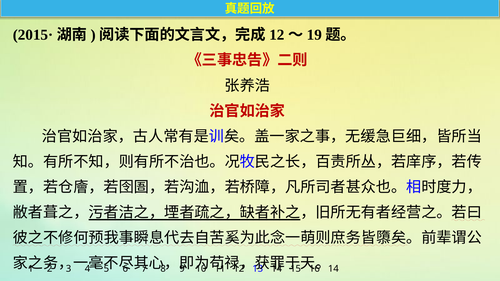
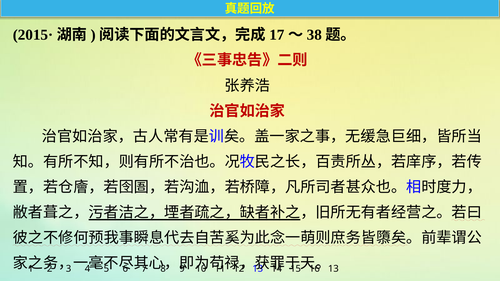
12 at (277, 35): 12 -> 17
19: 19 -> 38
14 at (333, 269): 14 -> 13
